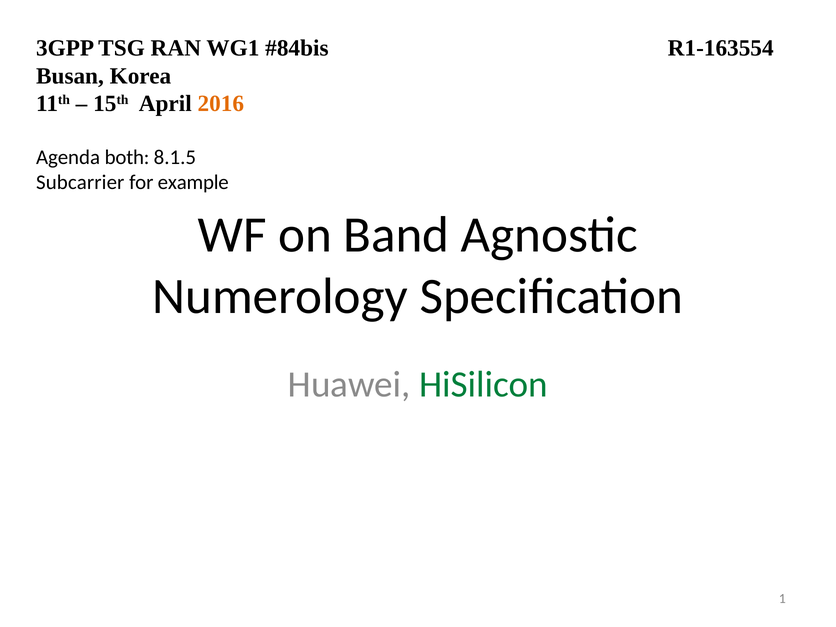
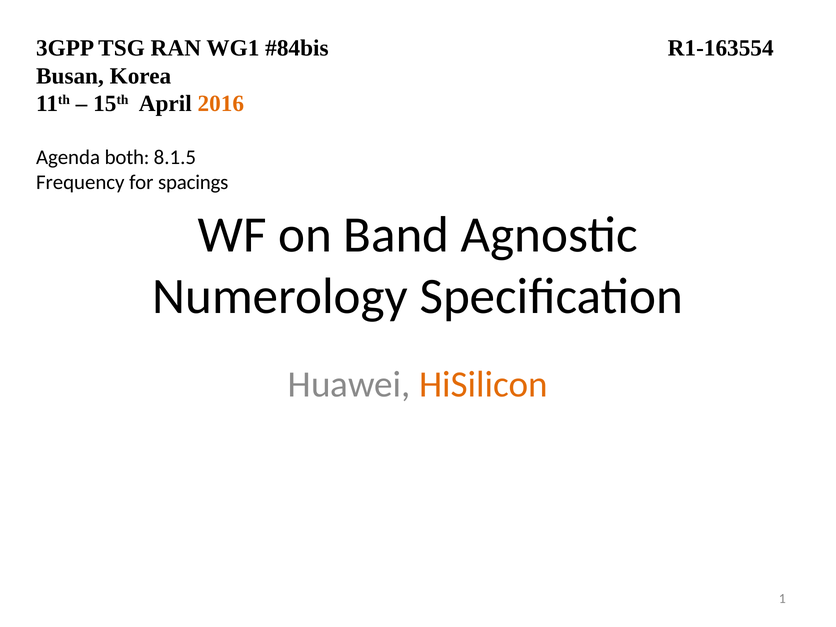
Subcarrier: Subcarrier -> Frequency
example: example -> spacings
HiSilicon colour: green -> orange
